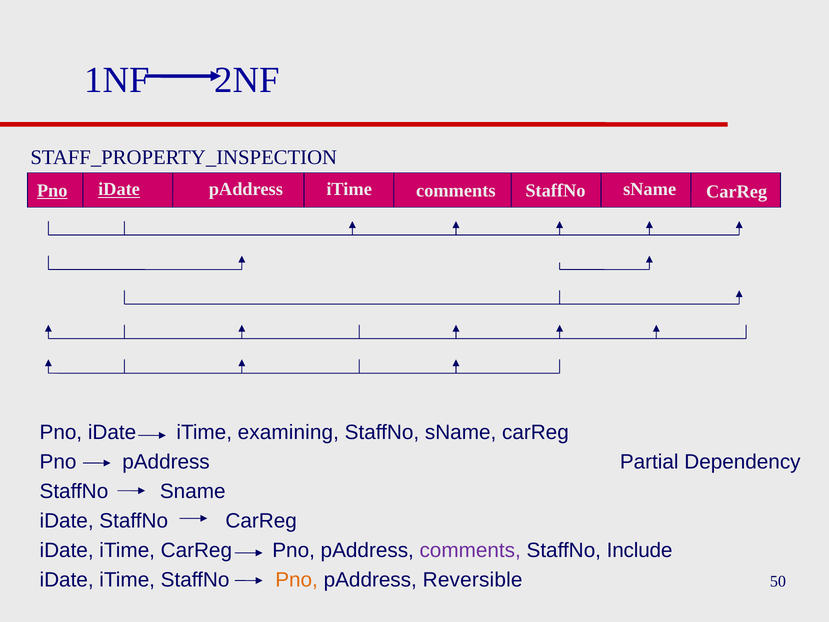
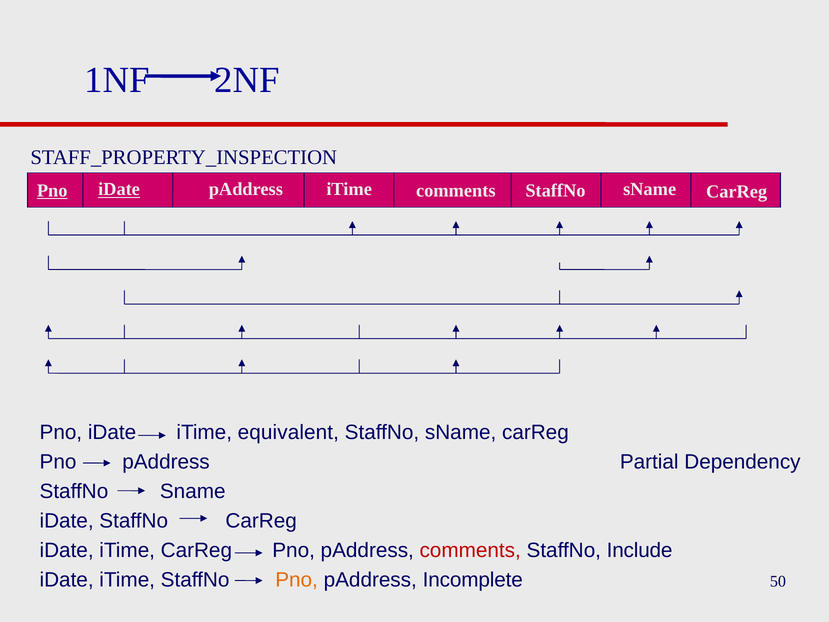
examining: examining -> equivalent
comments at (470, 550) colour: purple -> red
Reversible: Reversible -> Incomplete
